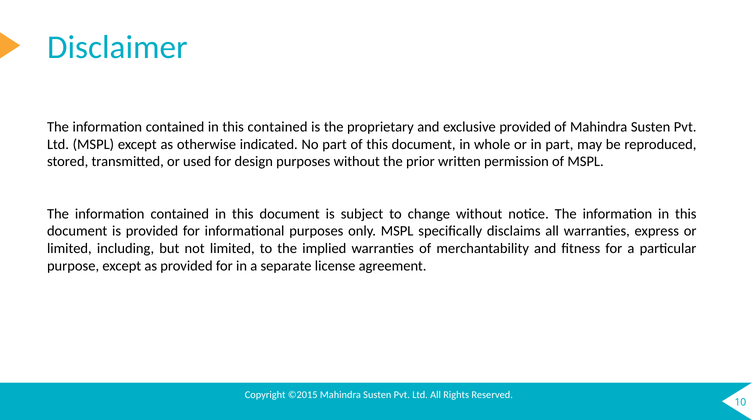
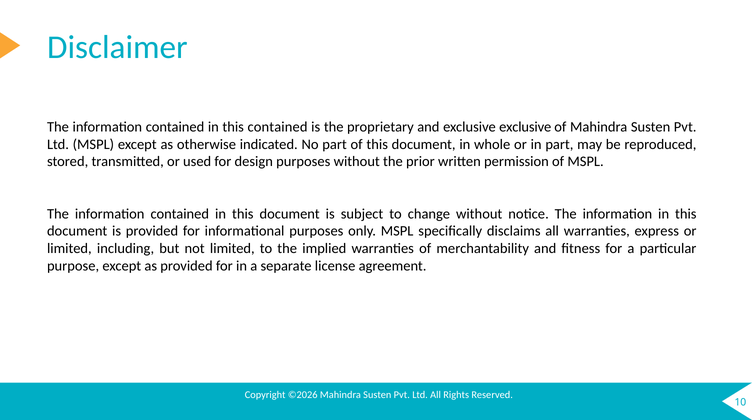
exclusive provided: provided -> exclusive
©2015: ©2015 -> ©2026
